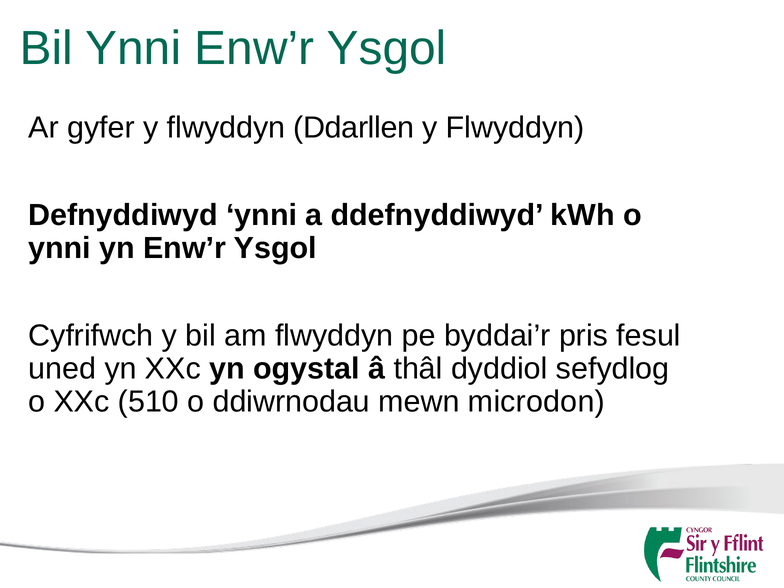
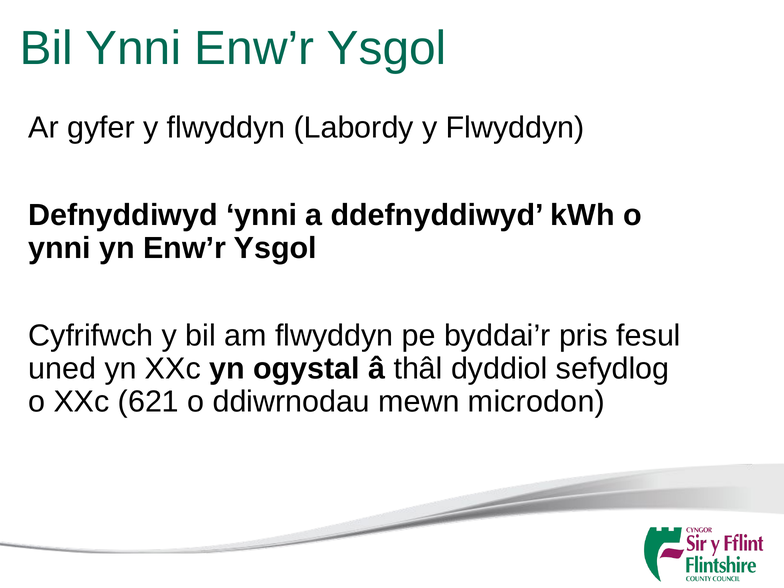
Ddarllen: Ddarllen -> Labordy
510: 510 -> 621
